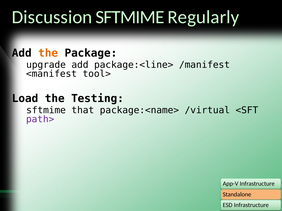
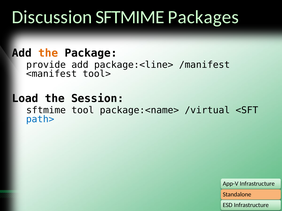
Regularly: Regularly -> Packages
upgrade: upgrade -> provide
Testing: Testing -> Session
that: that -> tool
path> colour: purple -> blue
